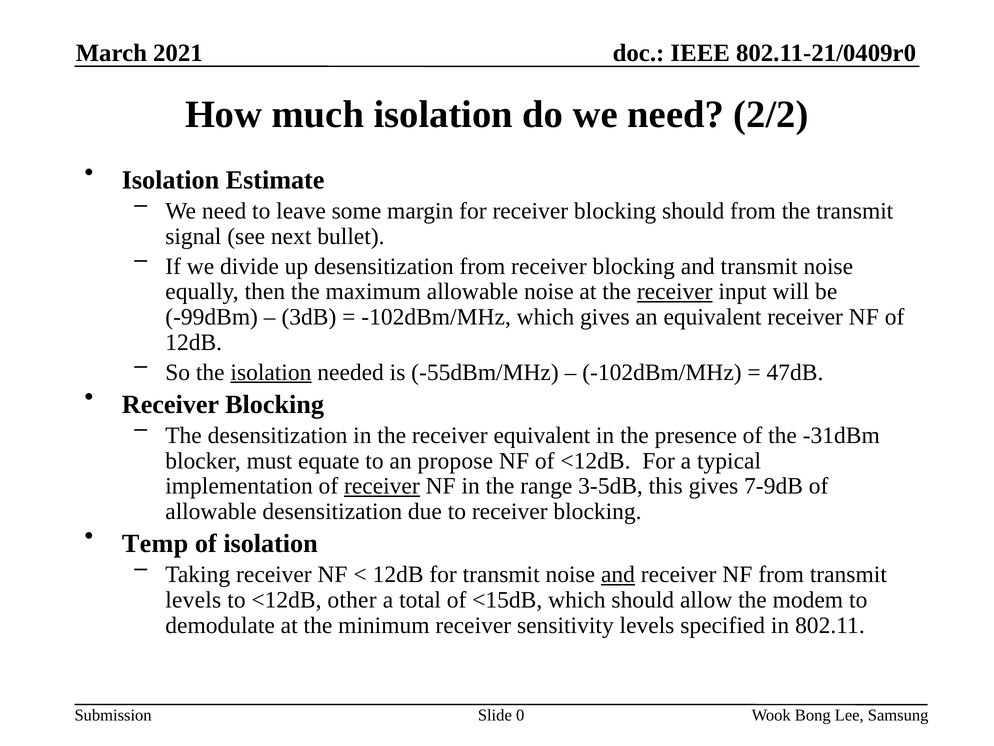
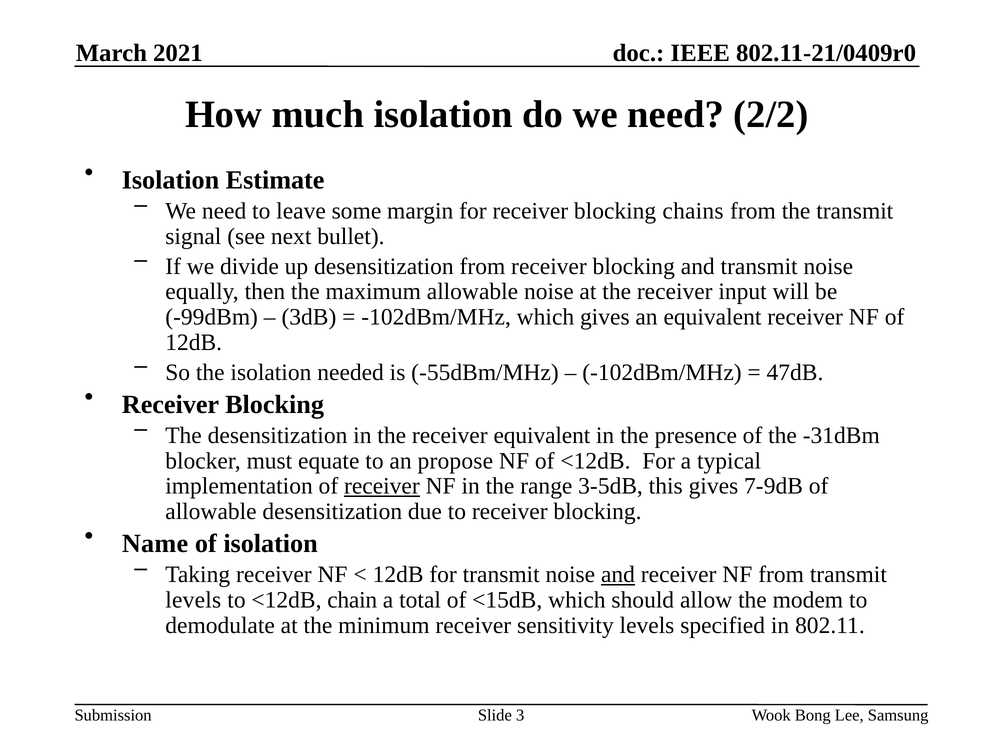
blocking should: should -> chains
receiver at (675, 291) underline: present -> none
isolation at (271, 372) underline: present -> none
Temp: Temp -> Name
other: other -> chain
0: 0 -> 3
